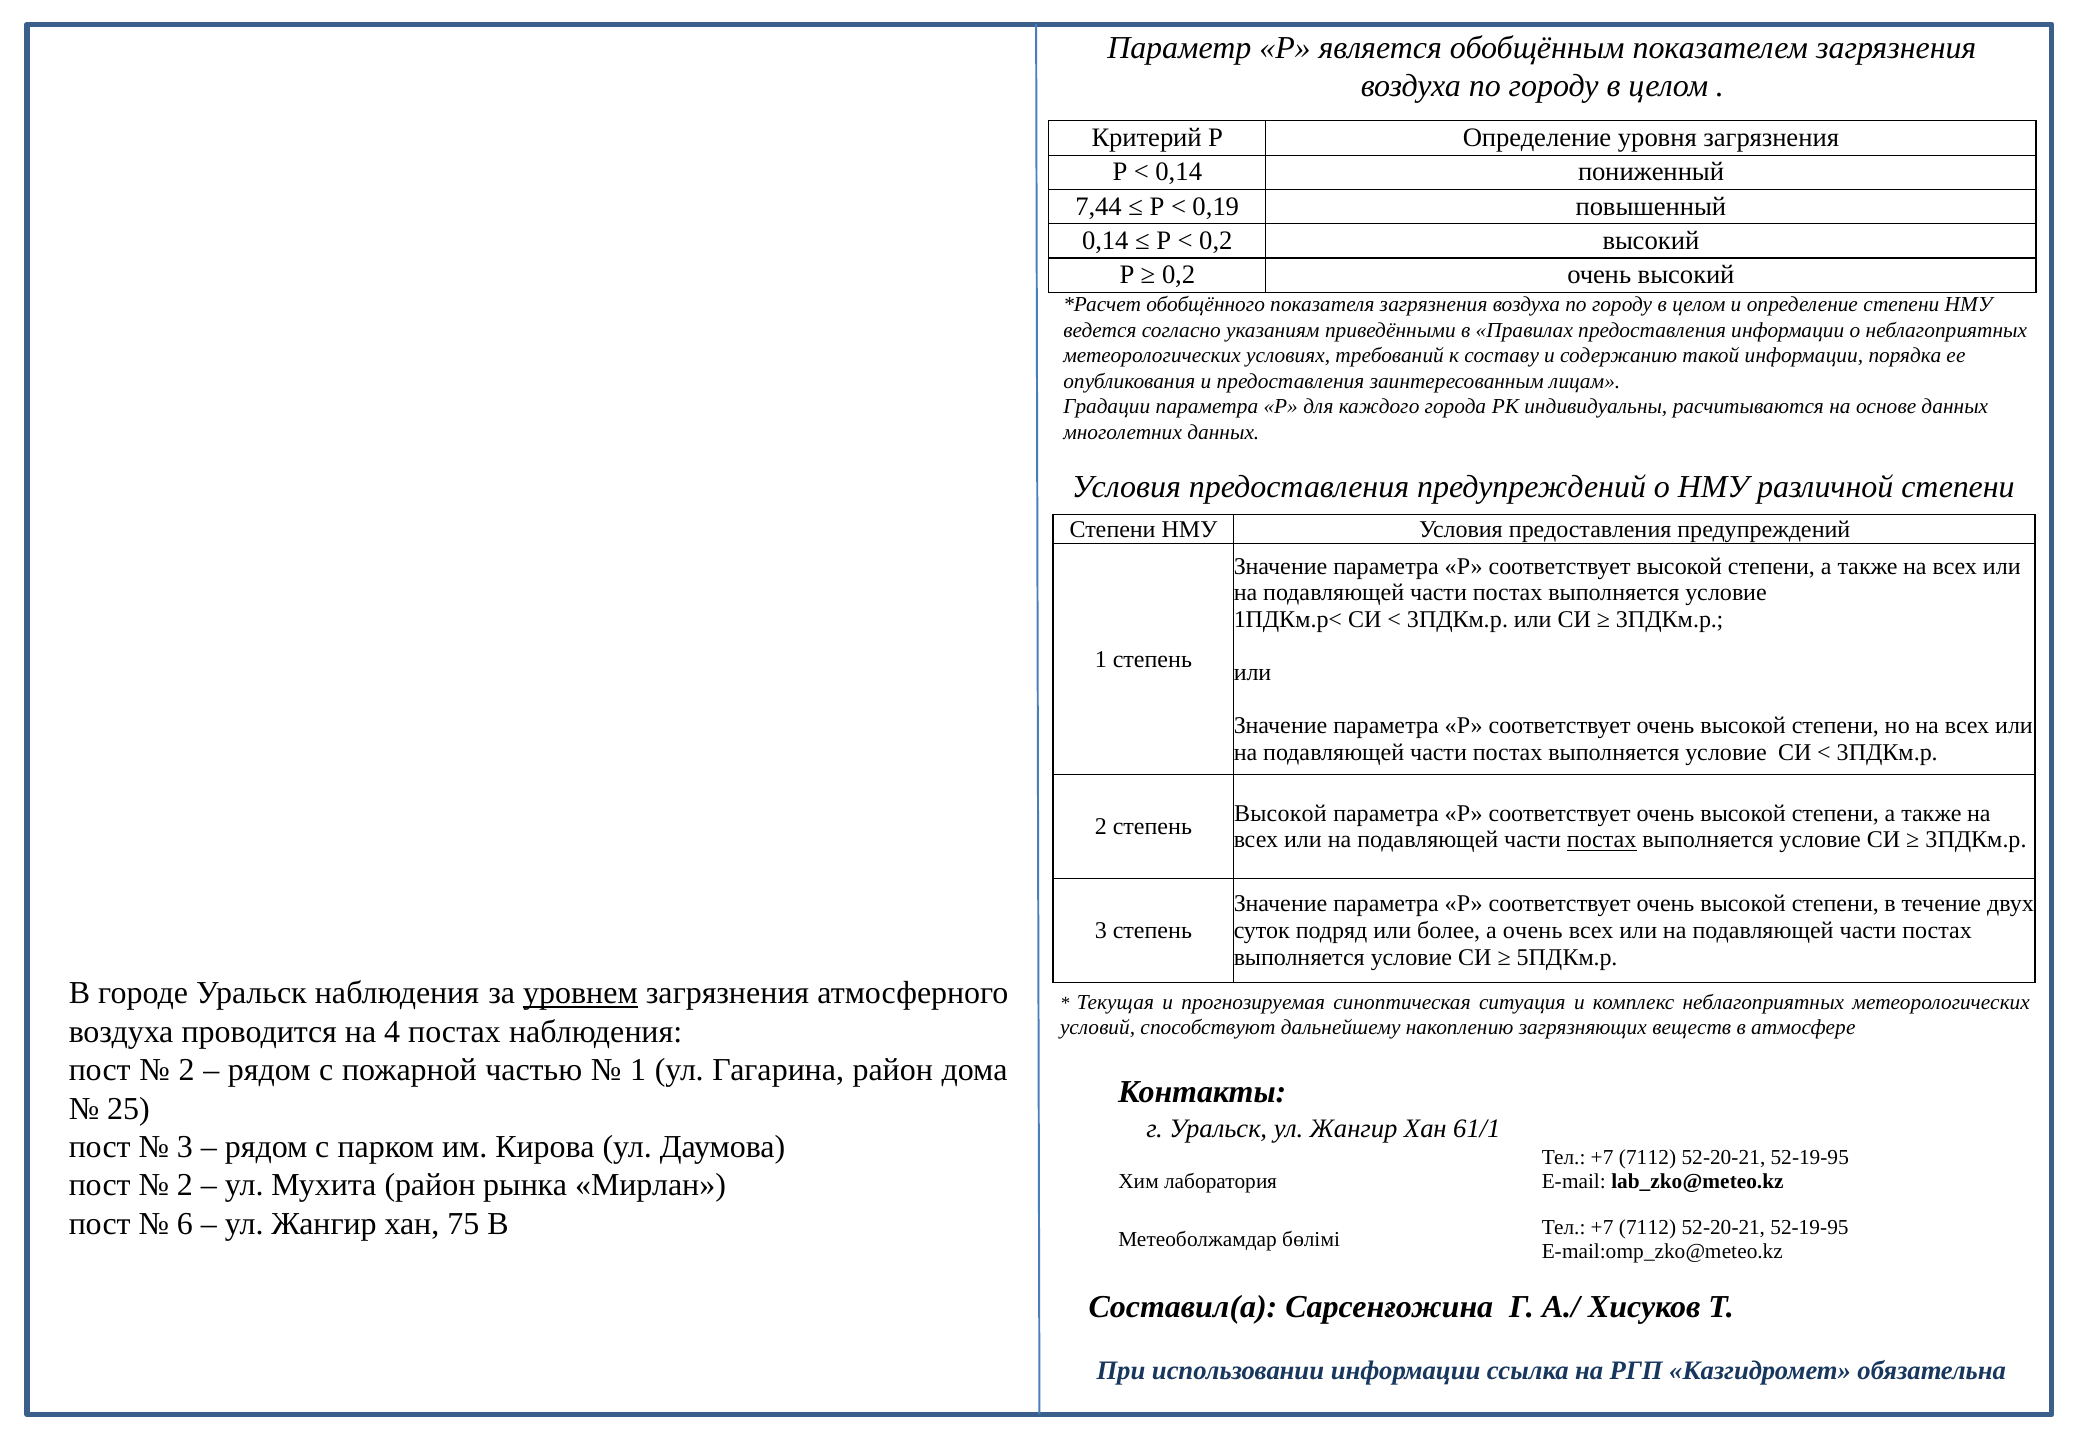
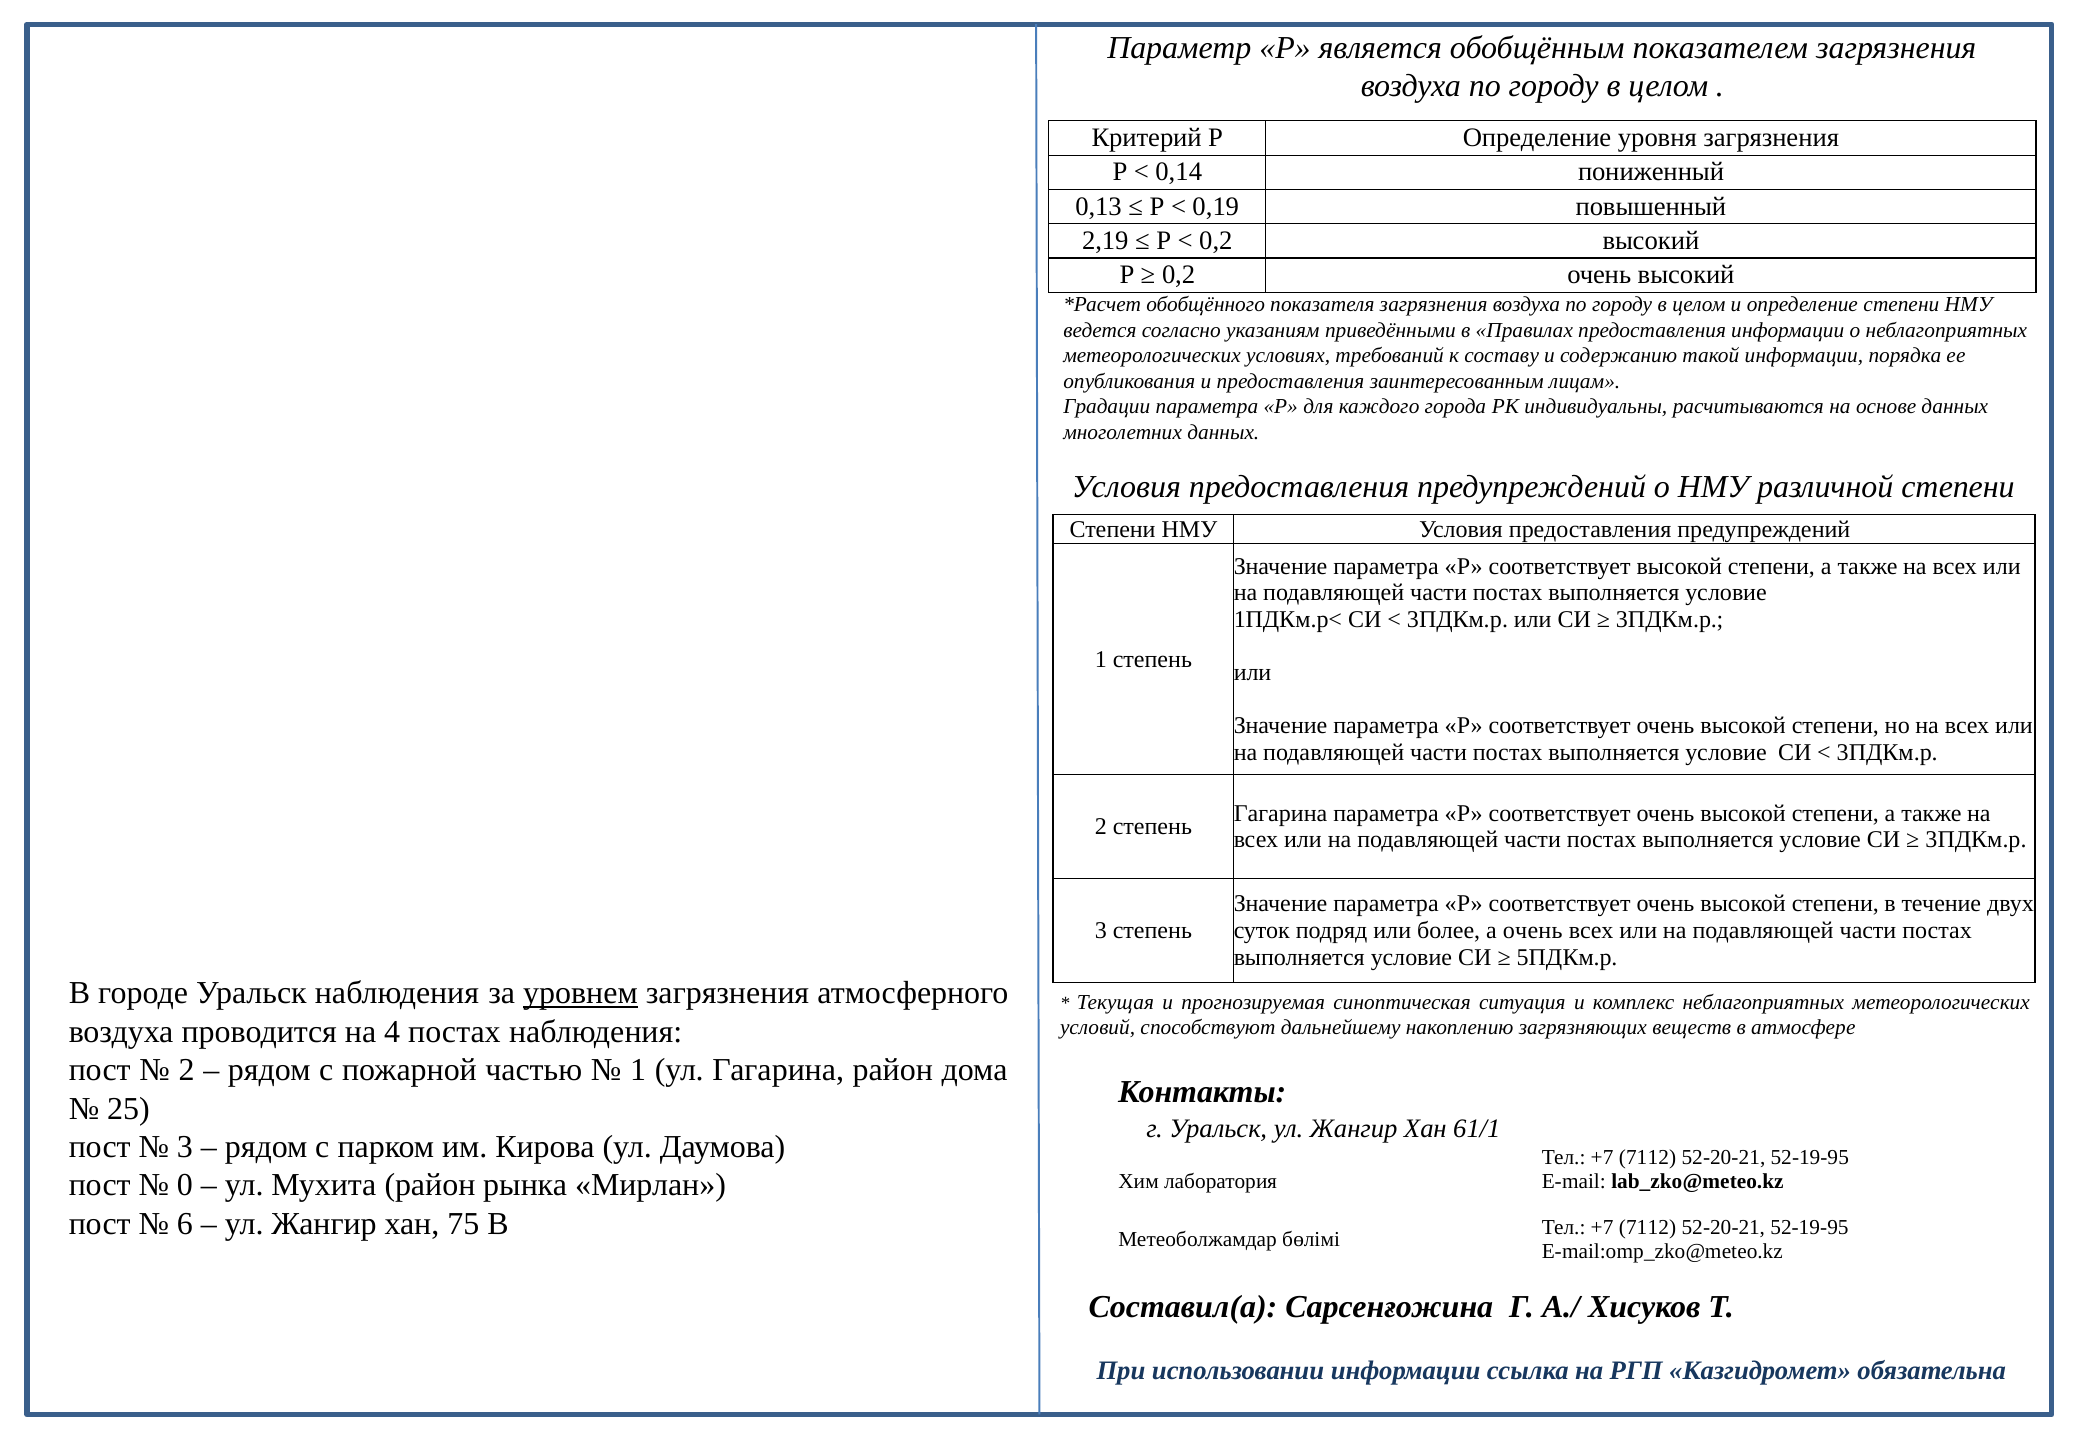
7,44: 7,44 -> 0,13
0,14 at (1105, 241): 0,14 -> 2,19
Высокой at (1280, 814): Высокой -> Гагарина
постах at (1602, 840) underline: present -> none
2 at (185, 1185): 2 -> 0
